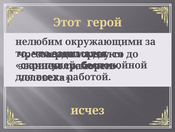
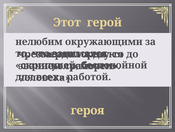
исчез: исчез -> героя
